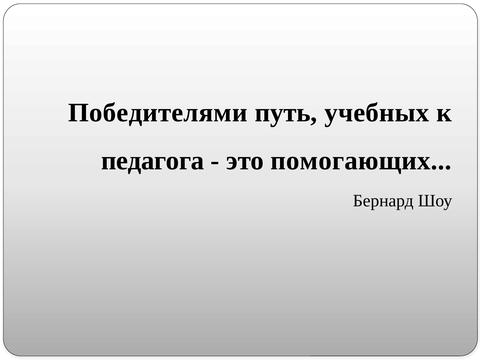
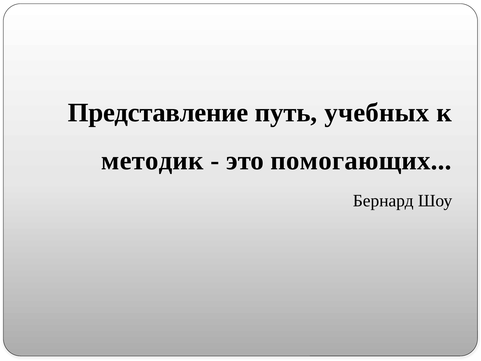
Победителями: Победителями -> Представление
педагога: педагога -> методик
